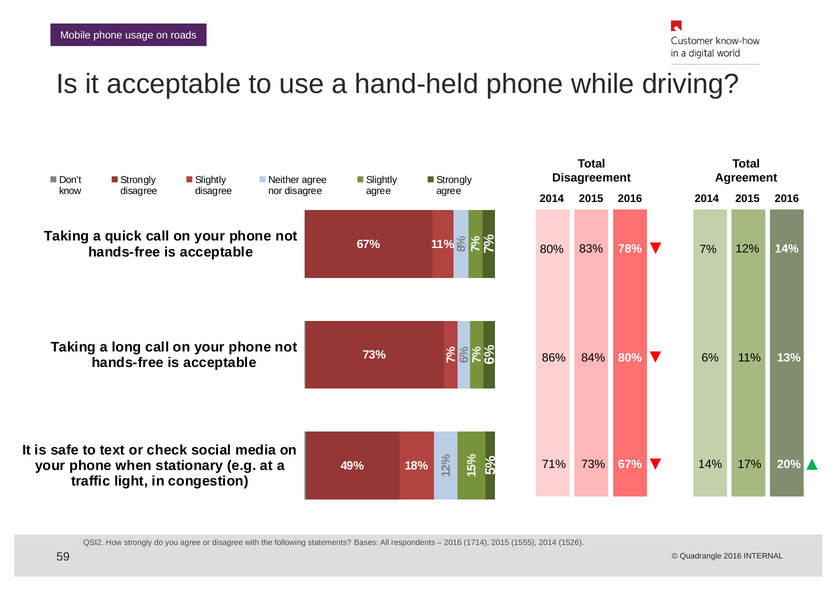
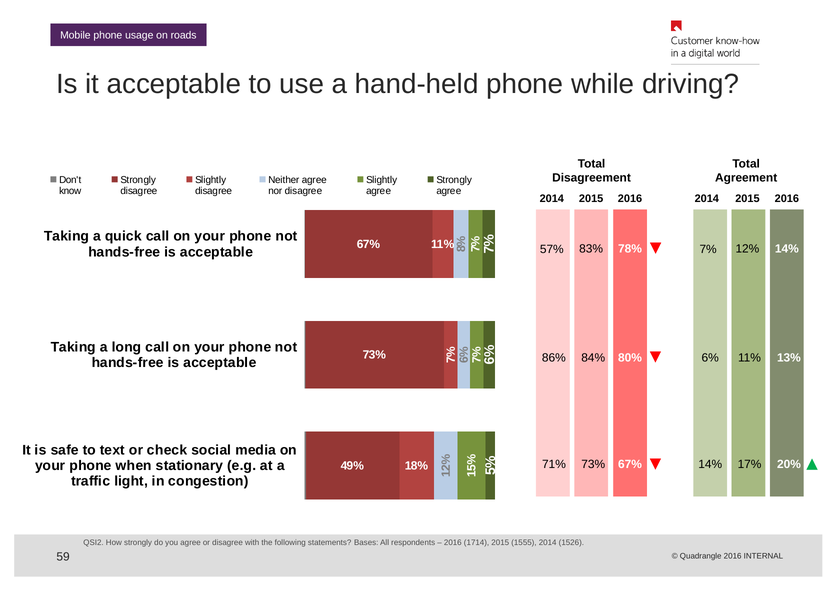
80% at (552, 249): 80% -> 57%
